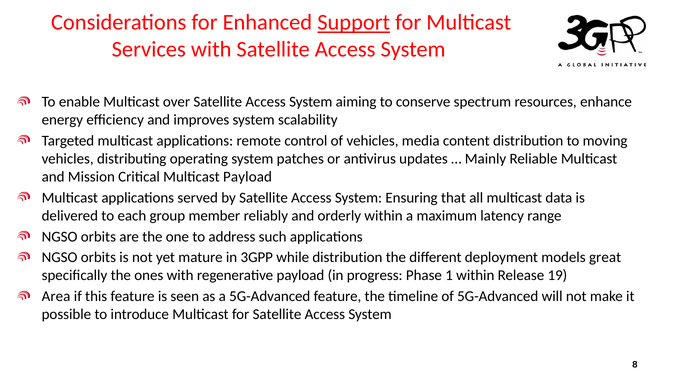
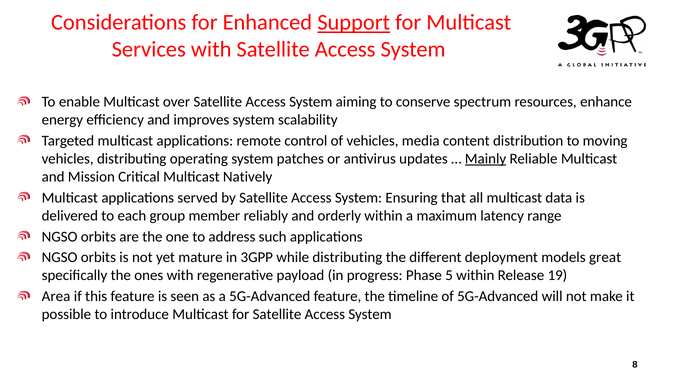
Mainly underline: none -> present
Multicast Payload: Payload -> Natively
while distribution: distribution -> distributing
1: 1 -> 5
